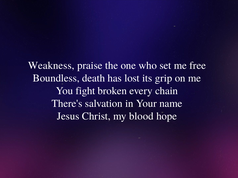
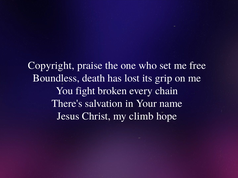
Weakness: Weakness -> Copyright
blood: blood -> climb
